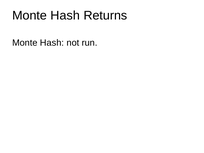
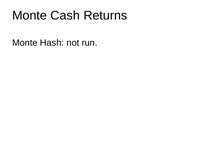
Hash at (65, 15): Hash -> Cash
